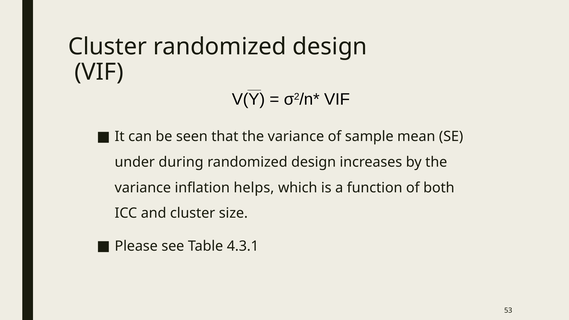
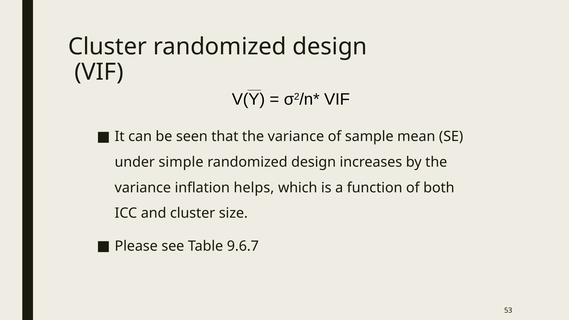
during: during -> simple
4.3.1: 4.3.1 -> 9.6.7
